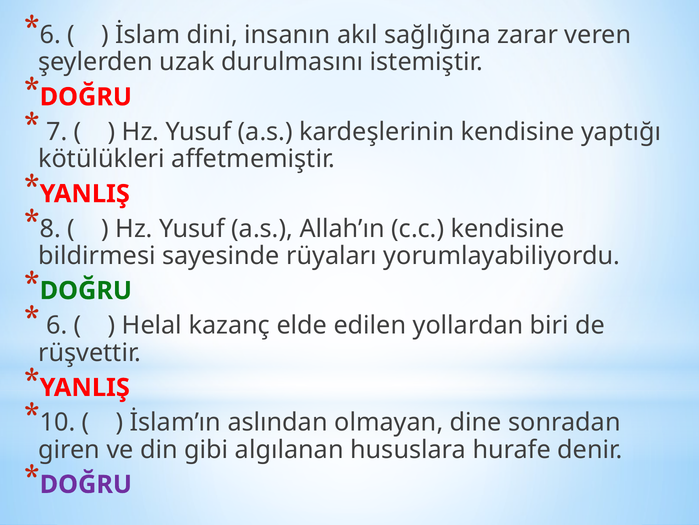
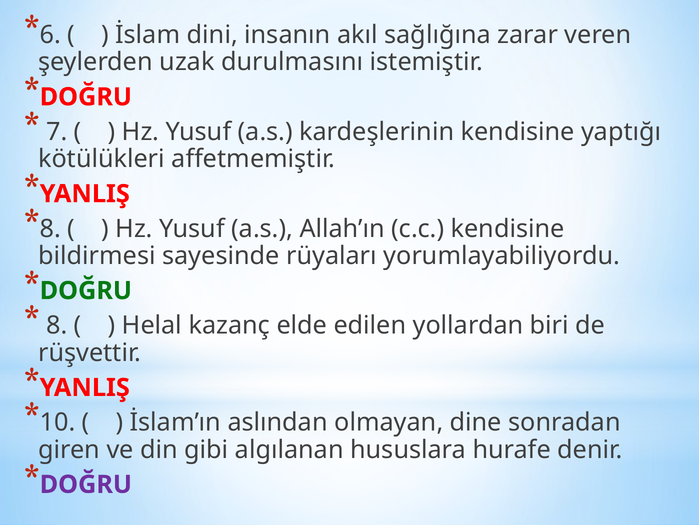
6 at (57, 325): 6 -> 8
